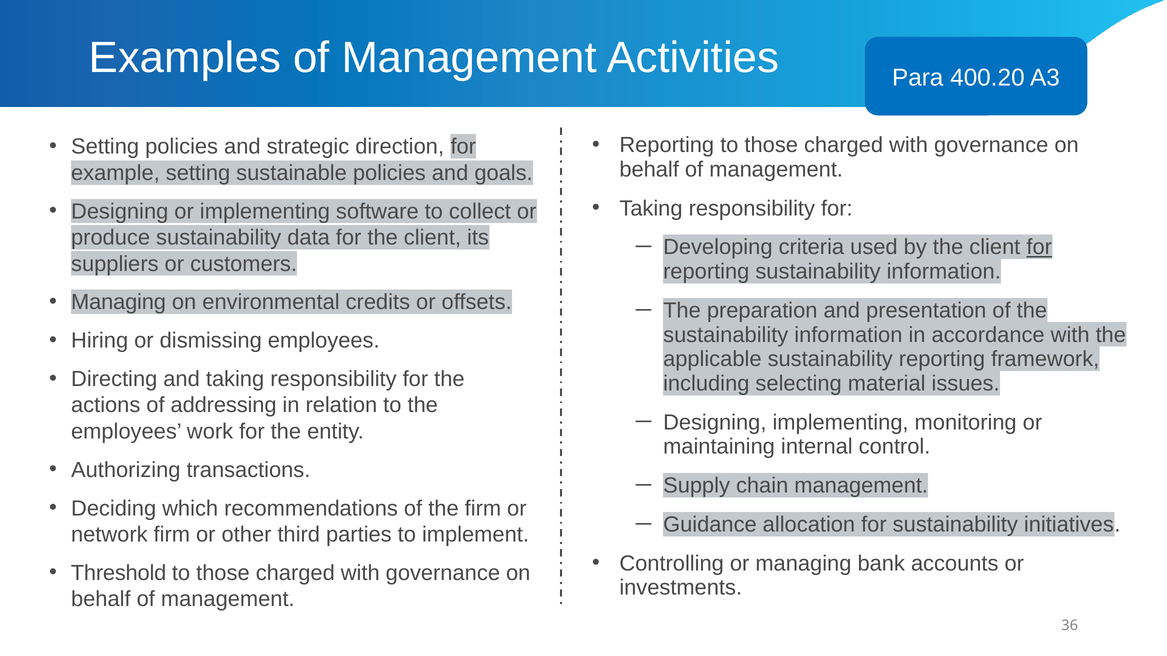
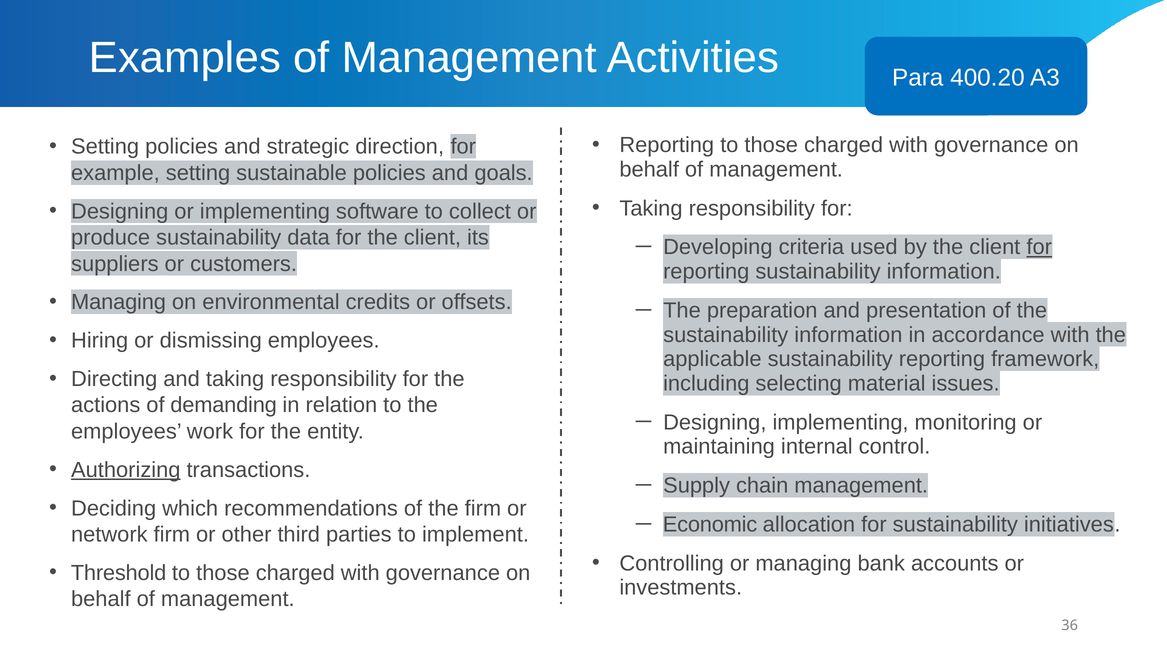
addressing: addressing -> demanding
Authorizing underline: none -> present
Guidance: Guidance -> Economic
